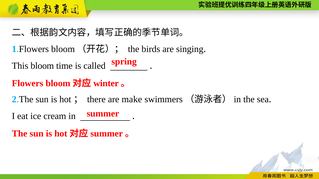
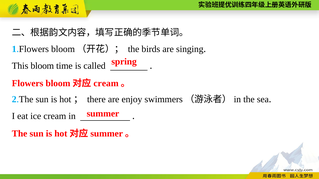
winter at (106, 83): winter -> cream
make: make -> enjoy
